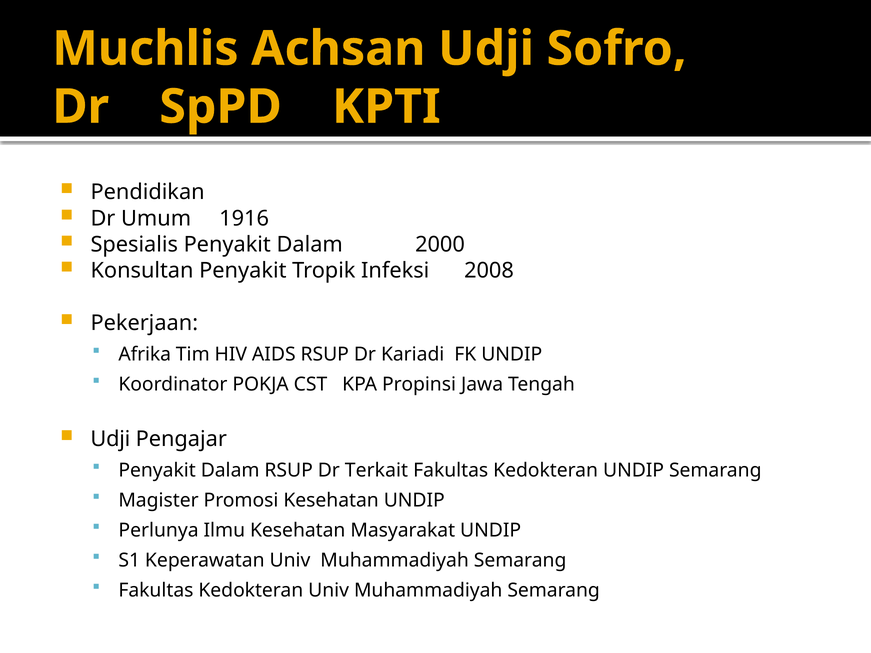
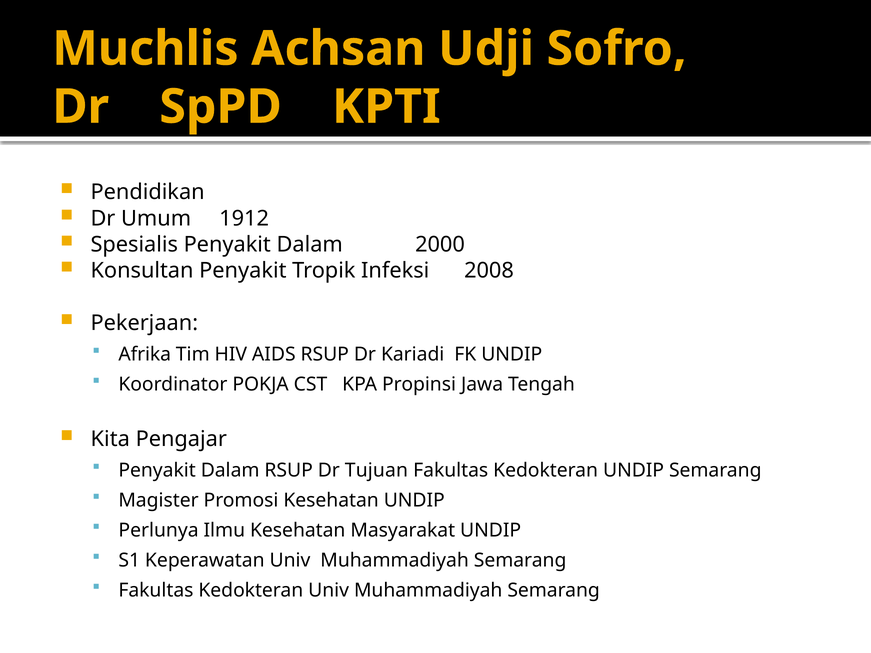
1916: 1916 -> 1912
Udji at (110, 439): Udji -> Kita
Terkait: Terkait -> Tujuan
